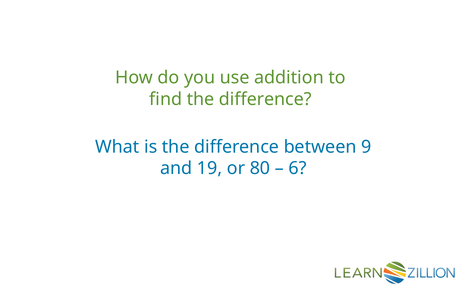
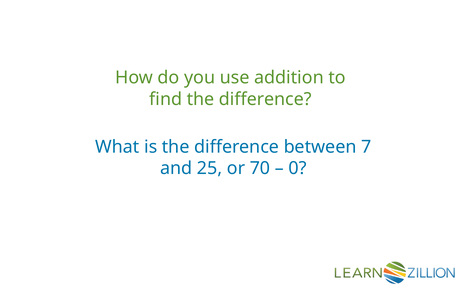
9: 9 -> 7
19: 19 -> 25
80: 80 -> 70
6: 6 -> 0
